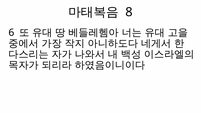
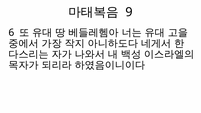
8: 8 -> 9
